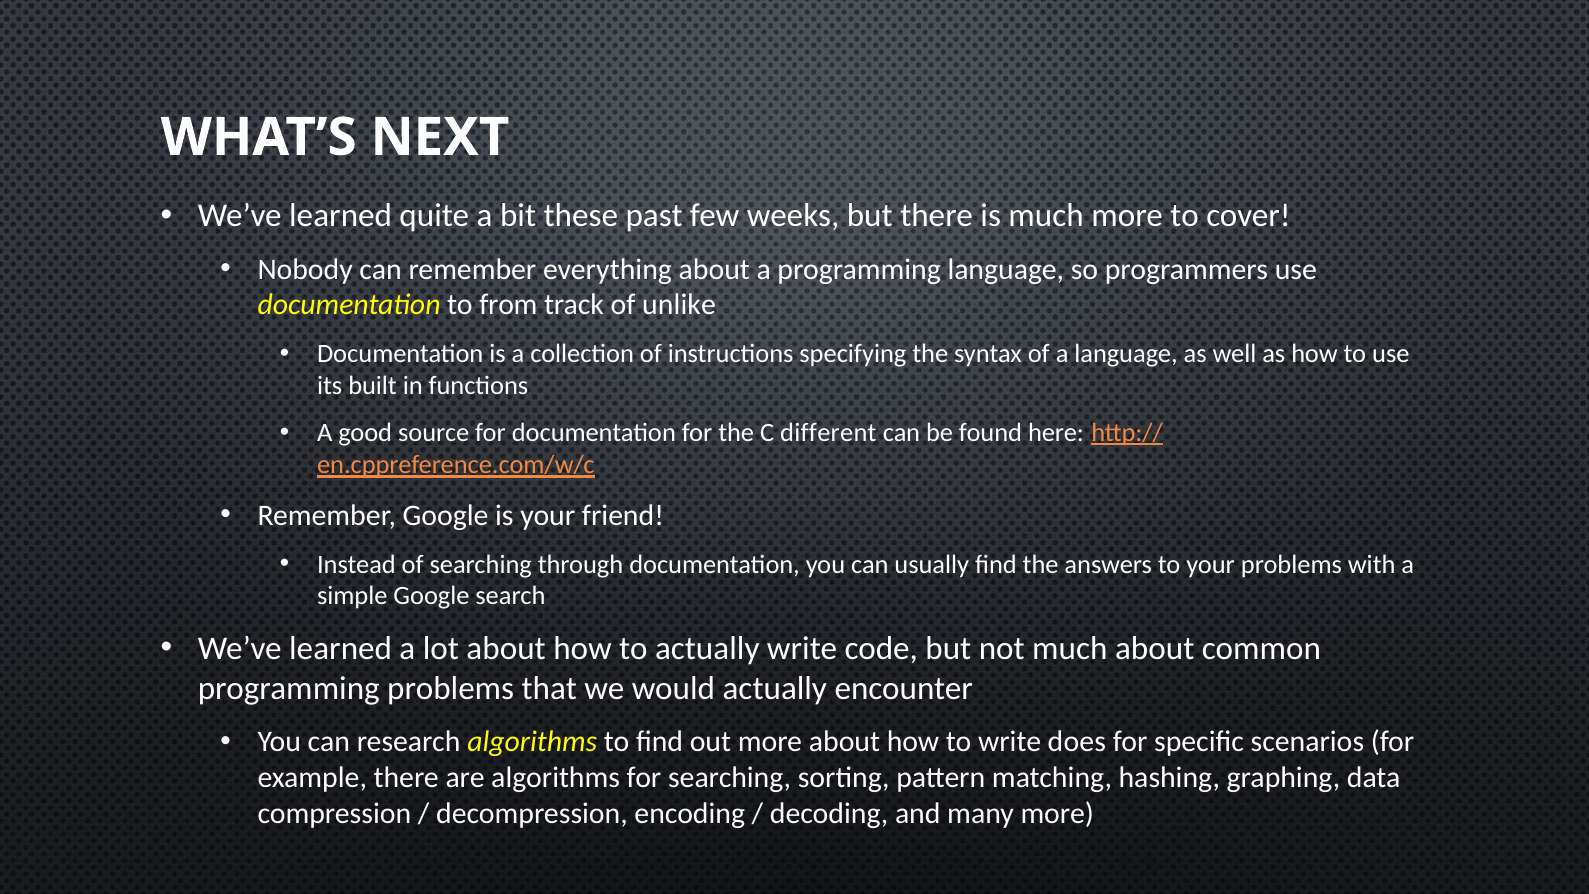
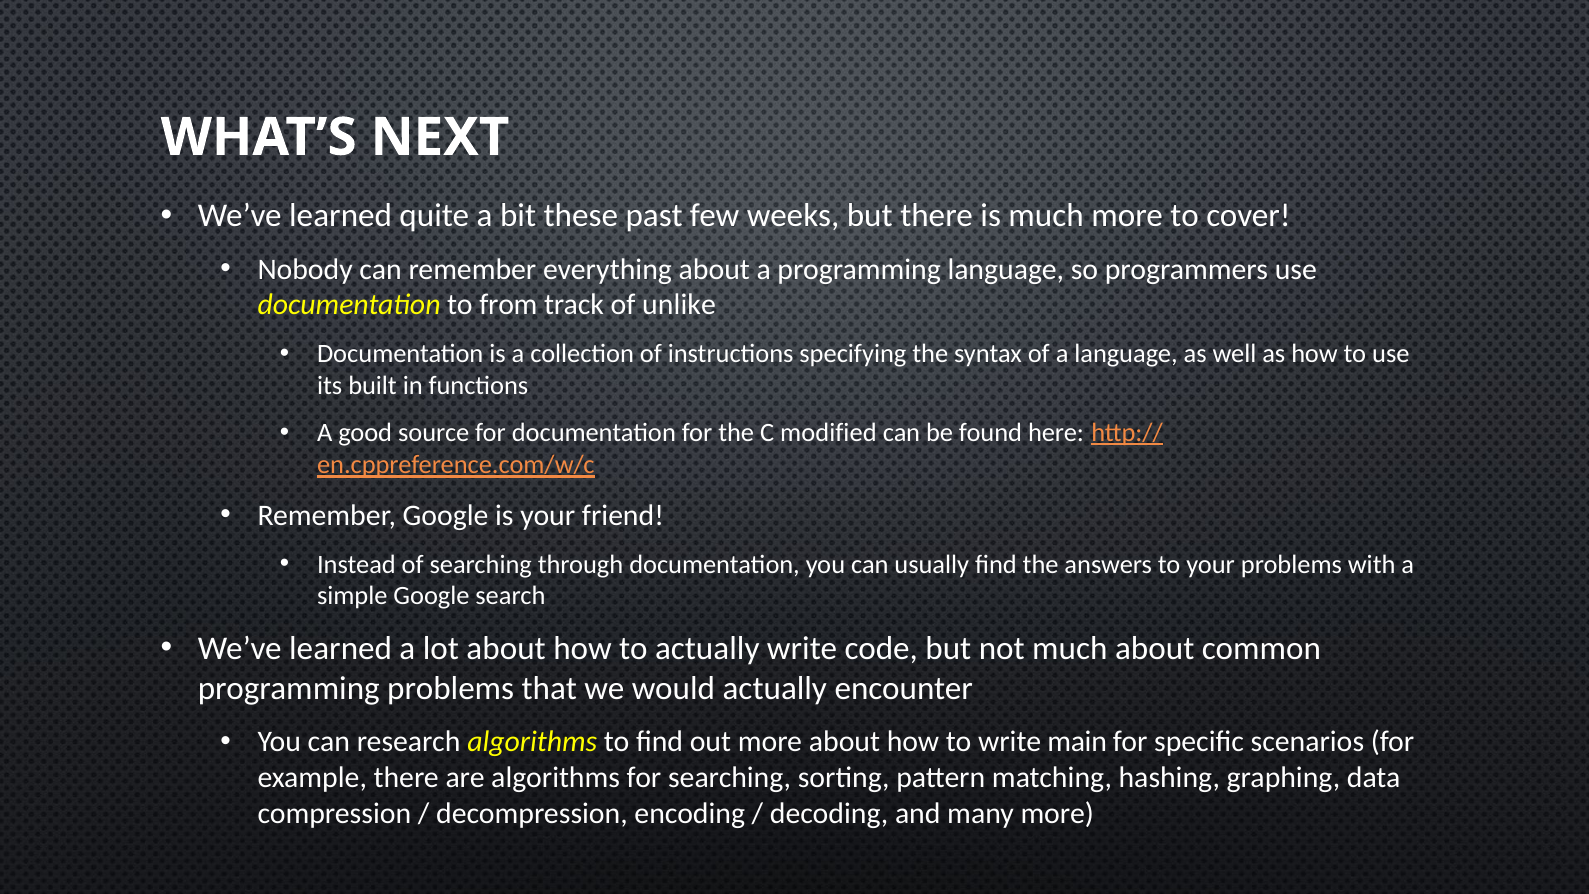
different: different -> modified
does: does -> main
